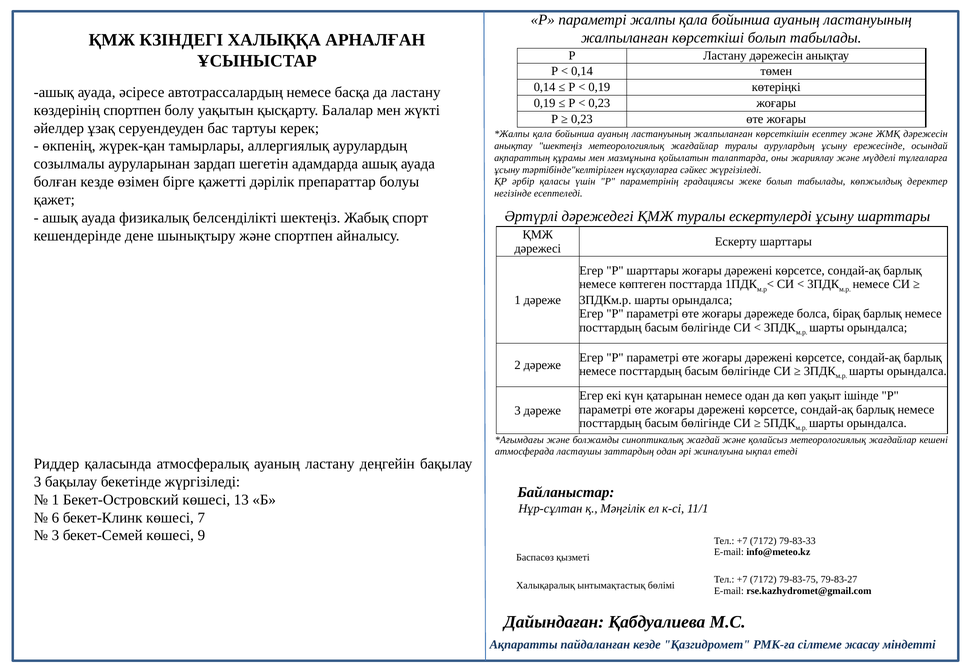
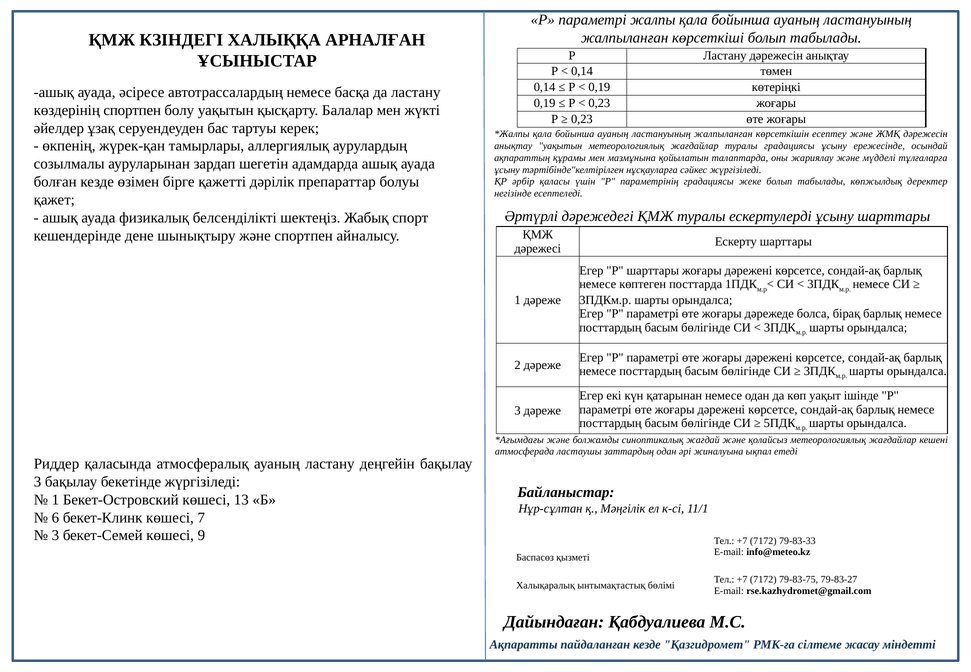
анықтау шектеңіз: шектеңіз -> уақытын
туралы аурулардың: аурулардың -> градациясы
